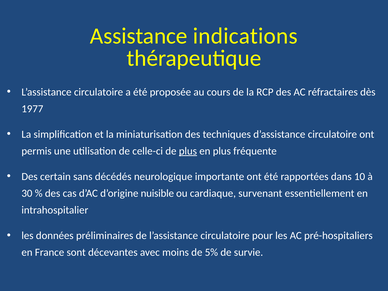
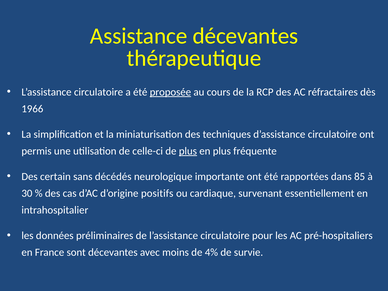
Assistance indications: indications -> décevantes
proposée underline: none -> present
1977: 1977 -> 1966
10: 10 -> 85
nuisible: nuisible -> positifs
5%: 5% -> 4%
